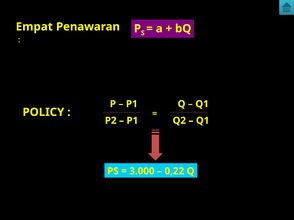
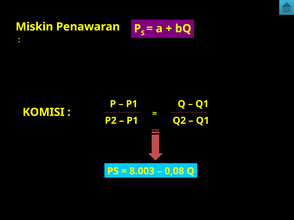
Empat: Empat -> Miskin
POLICY: POLICY -> KOMISI
3.000: 3.000 -> 8.003
0,22: 0,22 -> 0,08
